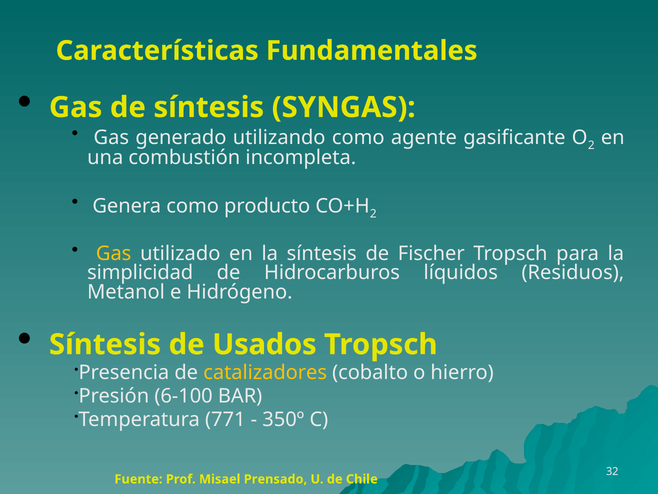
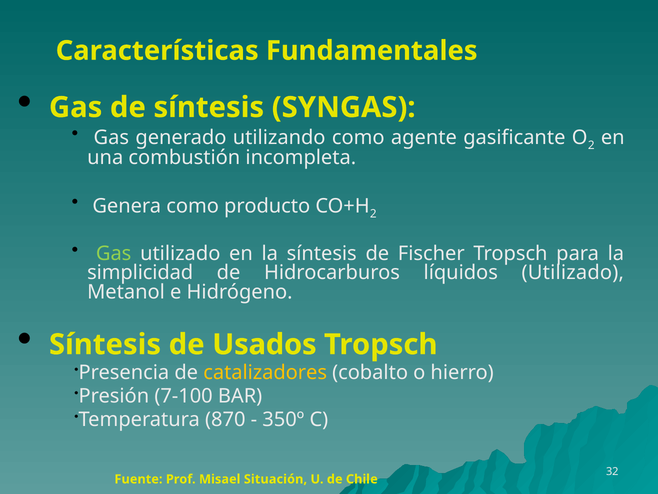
Gas at (114, 253) colour: yellow -> light green
líquidos Residuos: Residuos -> Utilizado
6-100: 6-100 -> 7-100
771: 771 -> 870
Prensado: Prensado -> Situación
